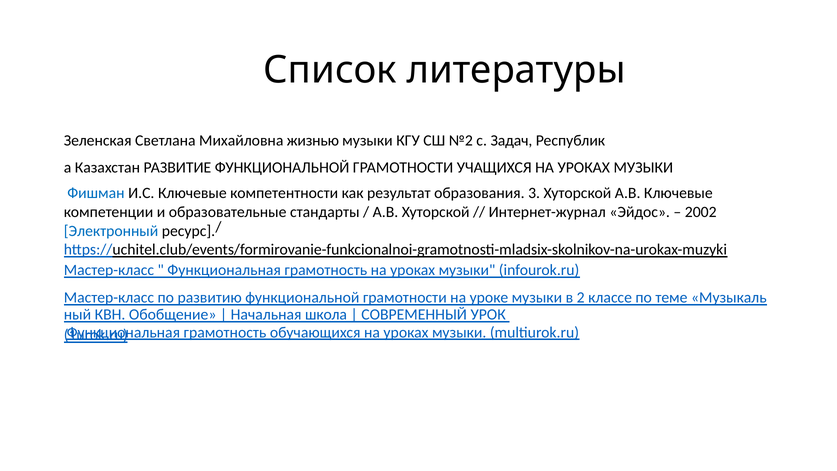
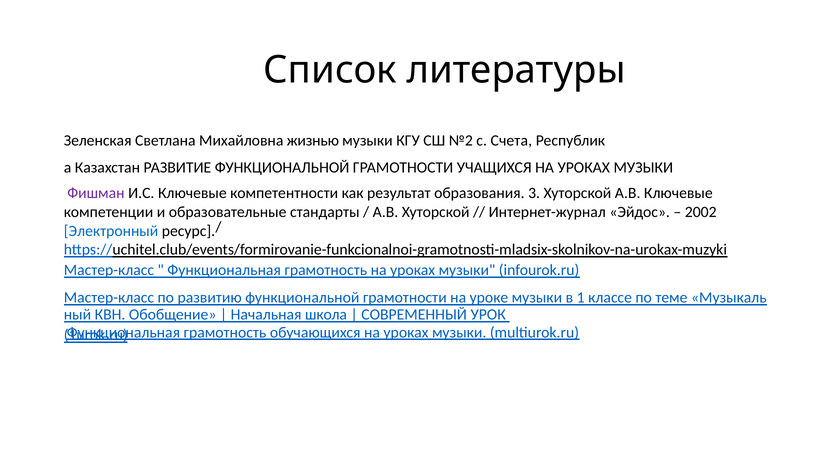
Задач: Задач -> Счета
Фишман colour: blue -> purple
2: 2 -> 1
